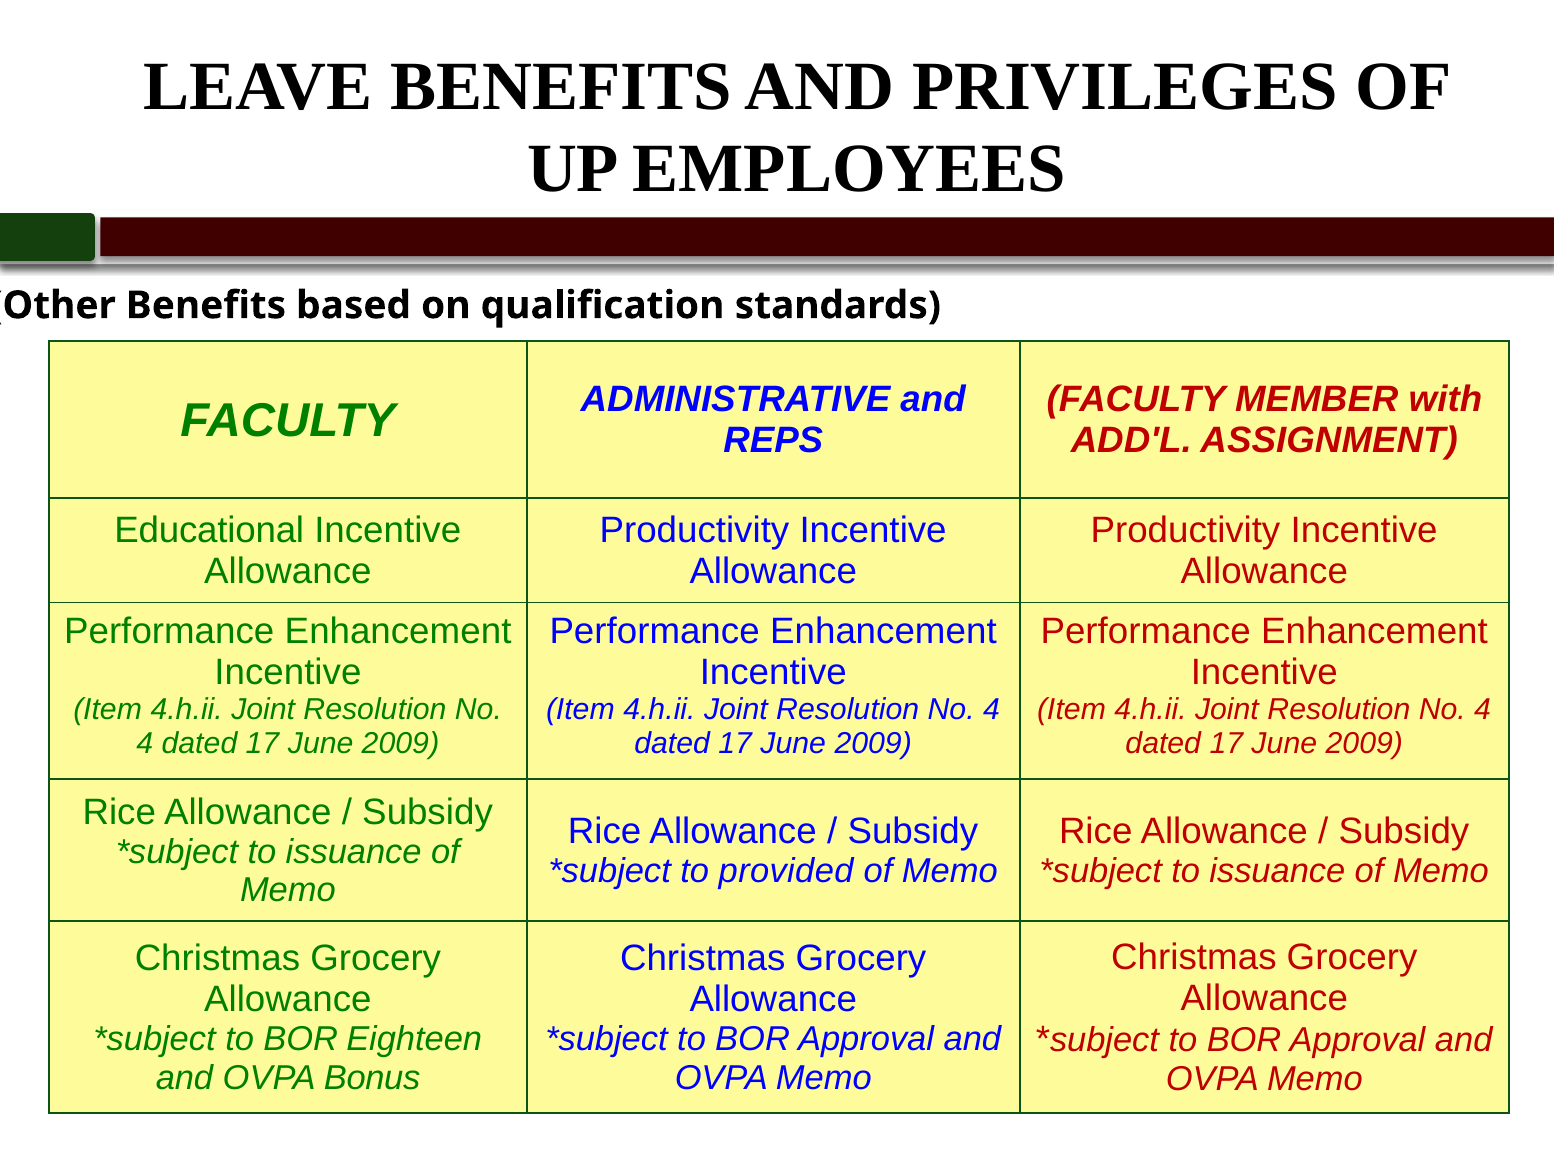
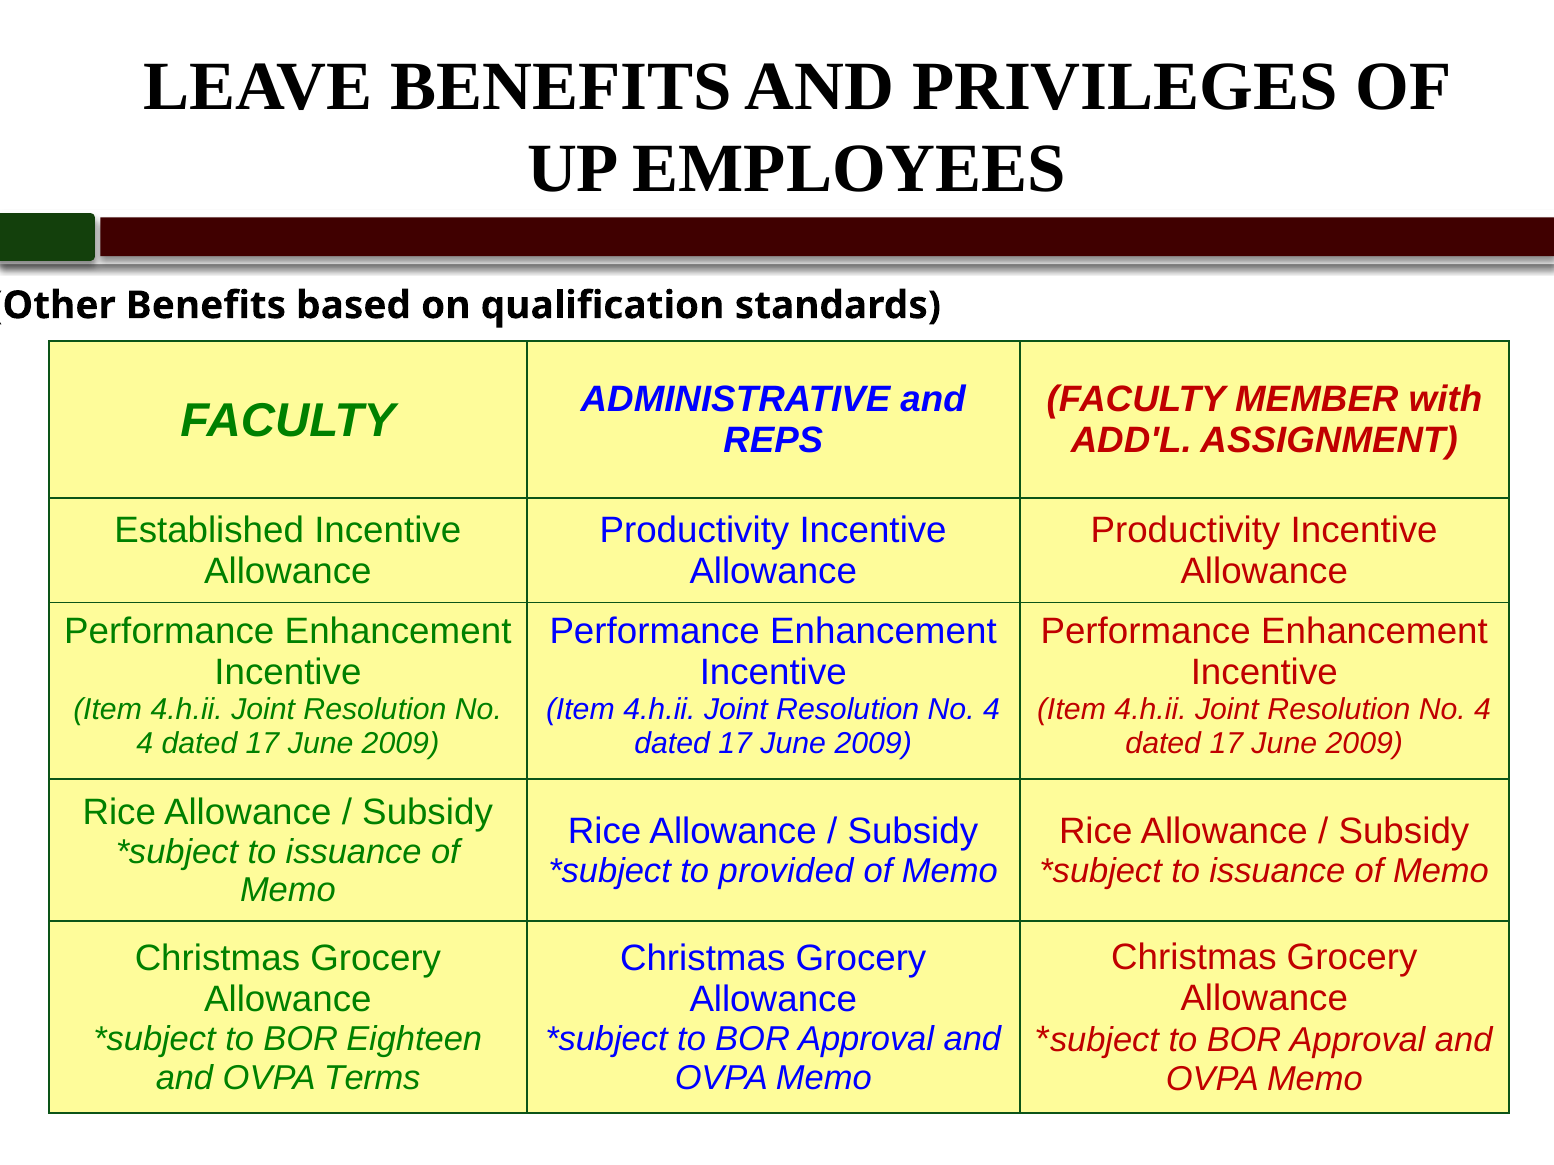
Educational: Educational -> Established
Bonus: Bonus -> Terms
